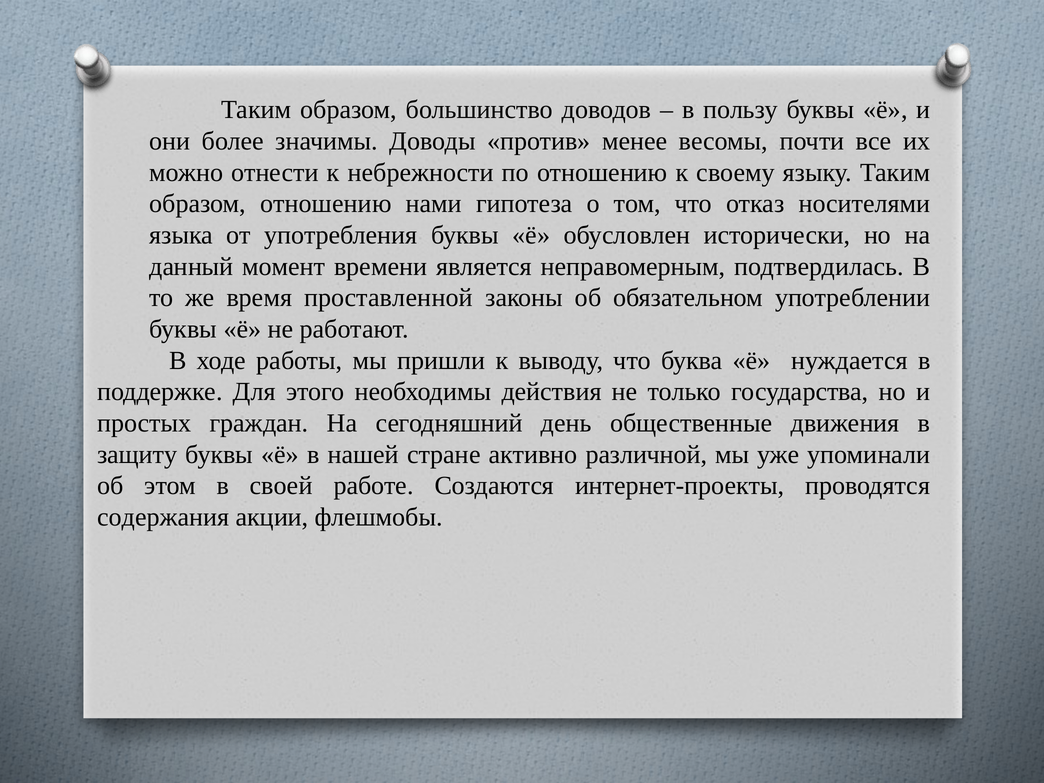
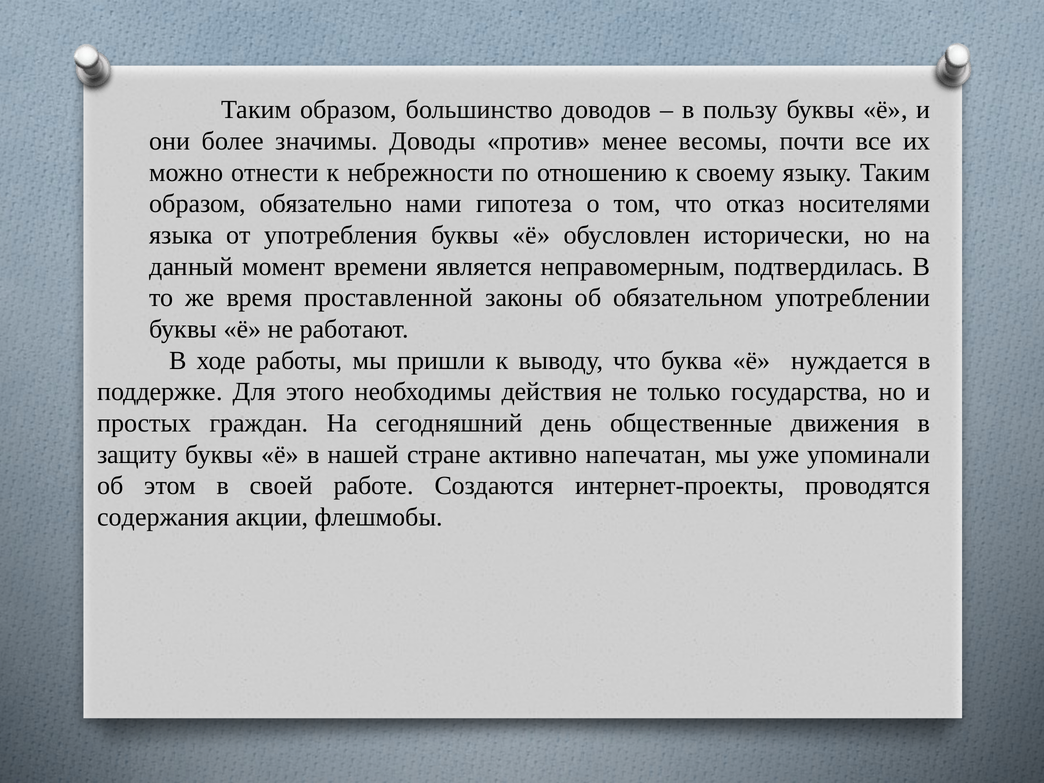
образом отношению: отношению -> обязательно
различной: различной -> напечатан
